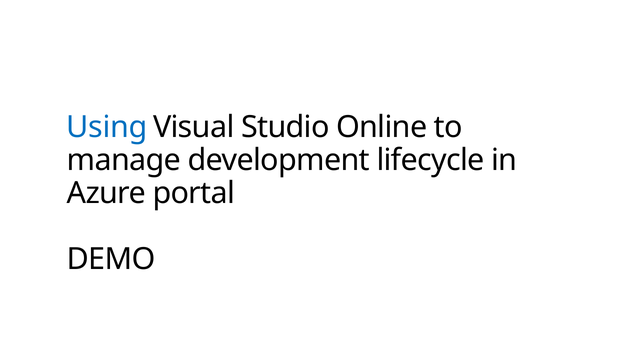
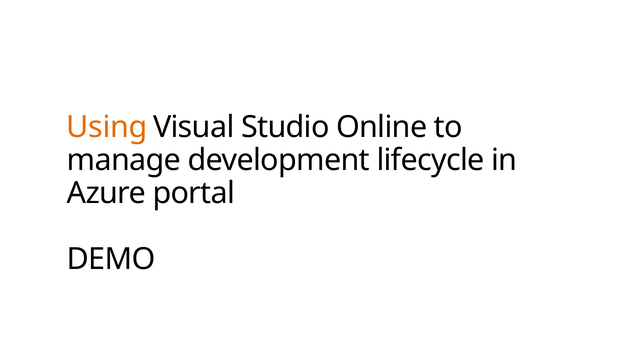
Using colour: blue -> orange
